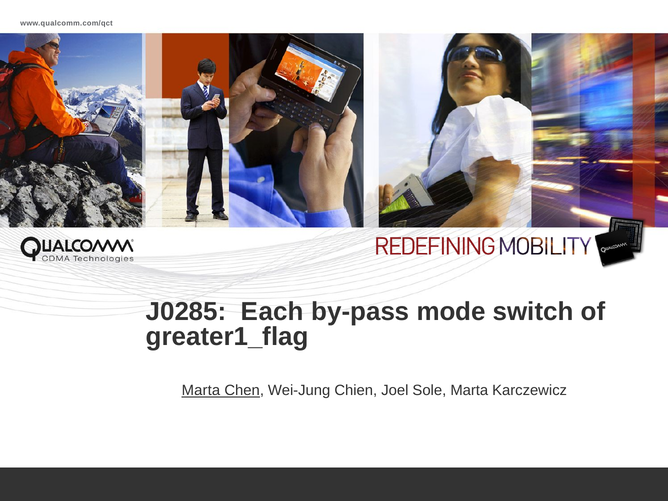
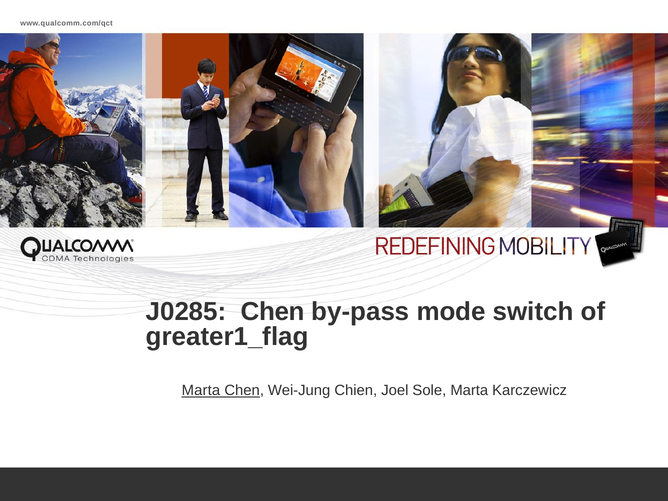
J0285 Each: Each -> Chen
